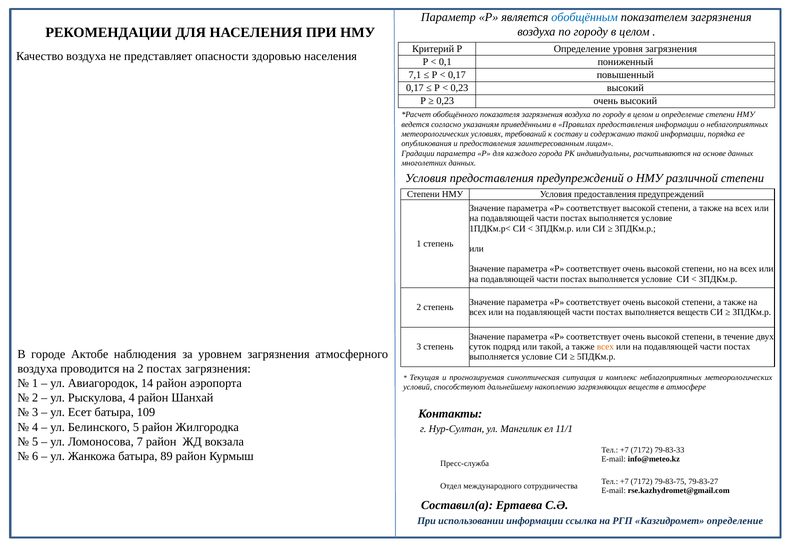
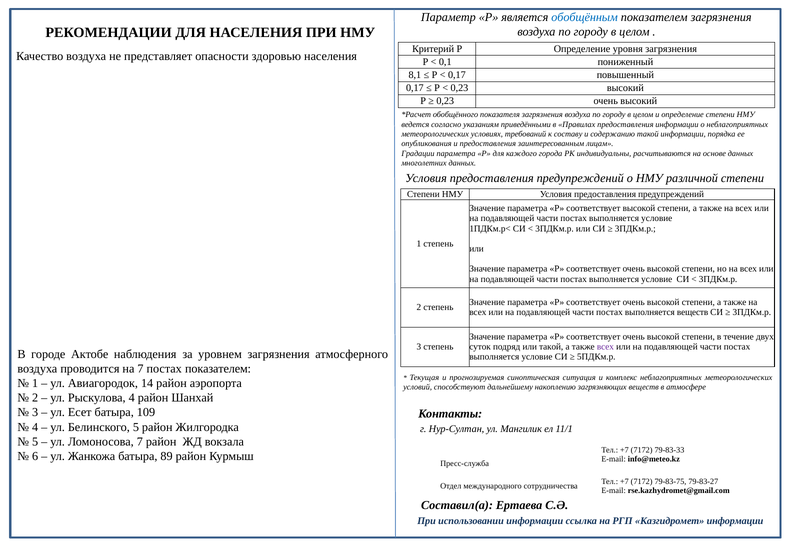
7,1: 7,1 -> 8,1
всех at (605, 347) colour: orange -> purple
на 2: 2 -> 7
постах загрязнения: загрязнения -> показателем
Казгидромет определение: определение -> информации
